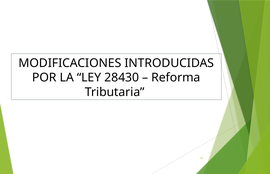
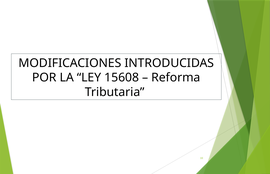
28430: 28430 -> 15608
